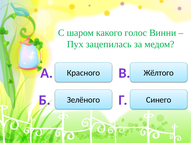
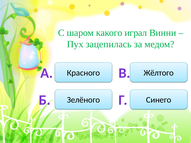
голос: голос -> играл
